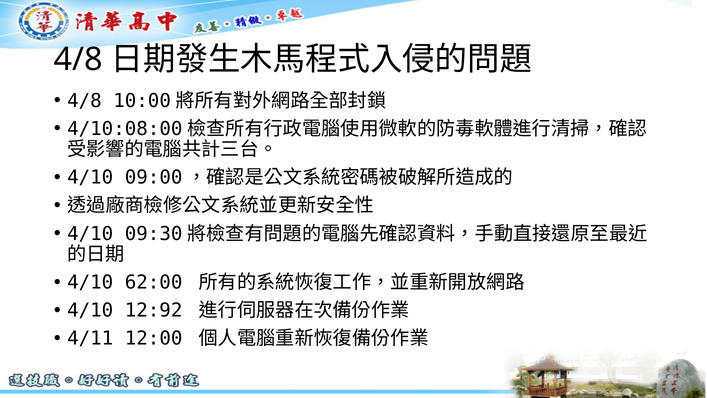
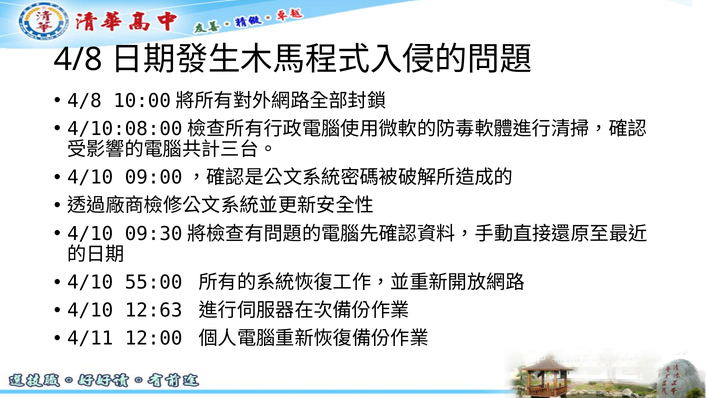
62:00: 62:00 -> 55:00
12:92: 12:92 -> 12:63
